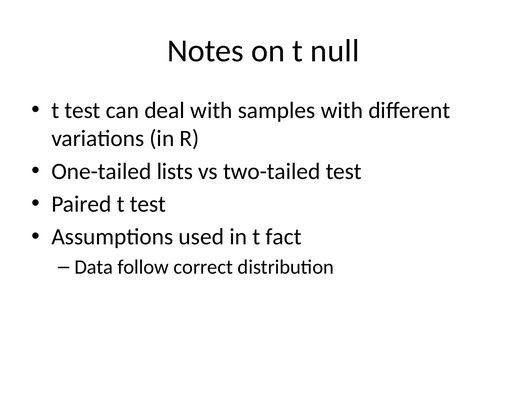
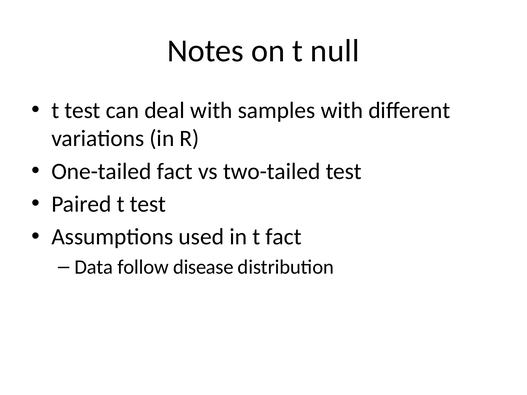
One-tailed lists: lists -> fact
correct: correct -> disease
